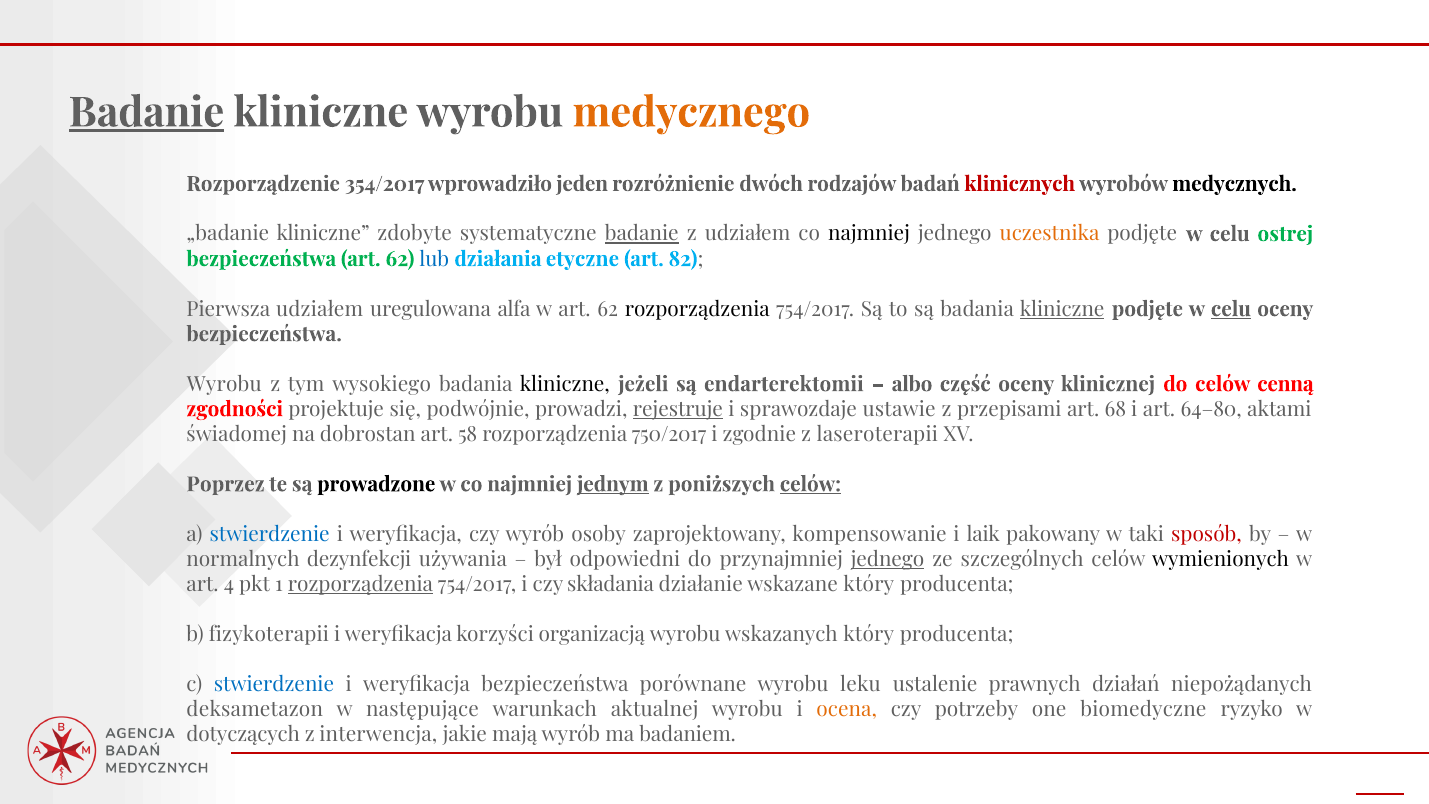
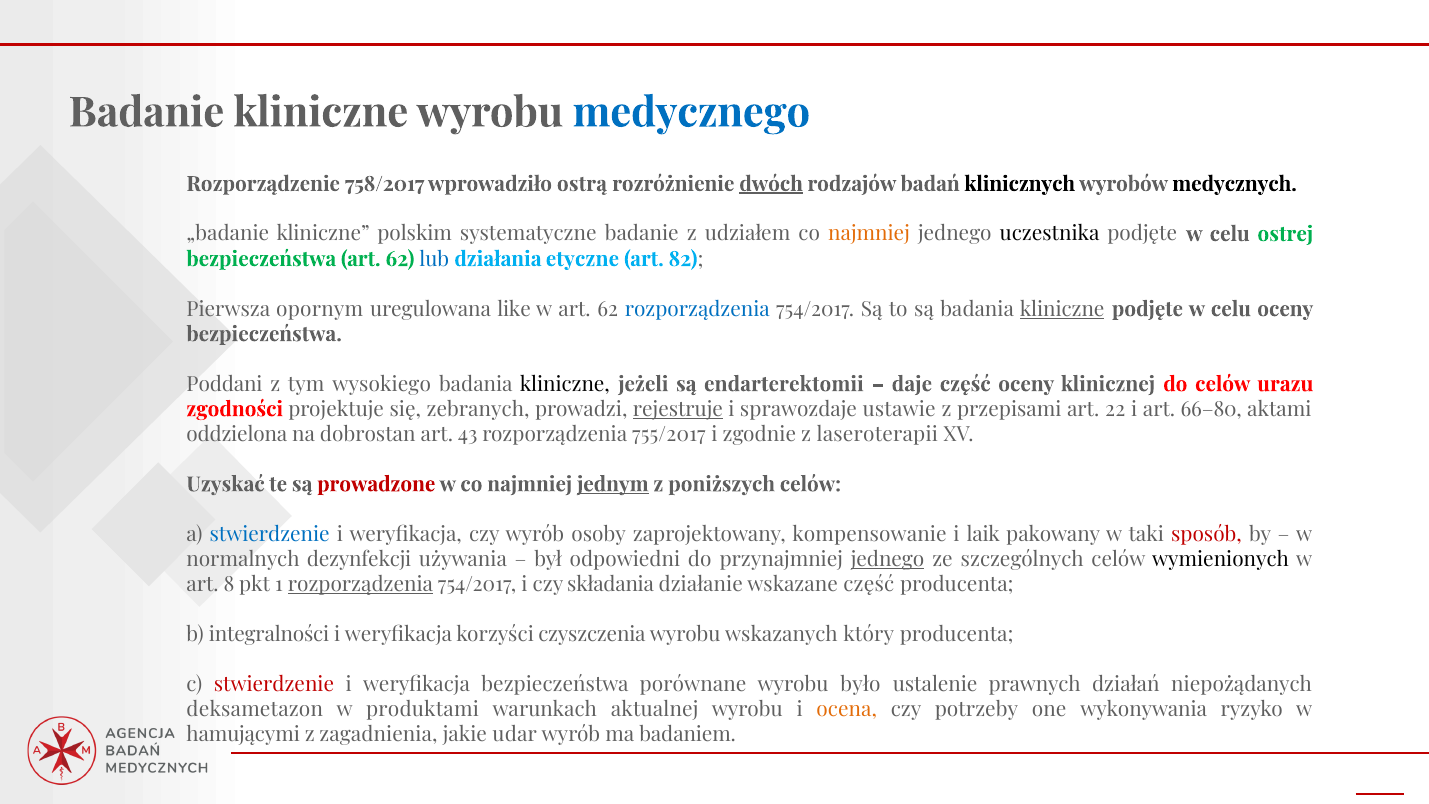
Badanie at (147, 113) underline: present -> none
medycznego colour: orange -> blue
354/2017: 354/2017 -> 758/2017
jeden: jeden -> ostrą
dwóch underline: none -> present
klinicznych colour: red -> black
zdobyte: zdobyte -> polskim
badanie at (642, 234) underline: present -> none
najmniej at (869, 234) colour: black -> orange
uczestnika colour: orange -> black
Pierwsza udziałem: udziałem -> opornym
alfa: alfa -> like
rozporządzenia at (697, 309) colour: black -> blue
celu at (1231, 309) underline: present -> none
Wyrobu at (224, 384): Wyrobu -> Poddani
albo: albo -> daje
cenną: cenną -> urazu
podwójnie: podwójnie -> zebranych
68: 68 -> 22
64–80: 64–80 -> 66–80
świadomej: świadomej -> oddzielona
58: 58 -> 43
750/2017: 750/2017 -> 755/2017
Poprzez: Poprzez -> Uzyskać
prowadzone colour: black -> red
celów at (810, 484) underline: present -> none
4: 4 -> 8
wskazane który: który -> część
fizykoterapii: fizykoterapii -> integralności
organizacją: organizacją -> czyszczenia
stwierdzenie at (274, 684) colour: blue -> red
leku: leku -> było
następujące: następujące -> produktami
biomedyczne: biomedyczne -> wykonywania
dotyczących: dotyczących -> hamującymi
interwencja: interwencja -> zagadnienia
mają: mają -> udar
